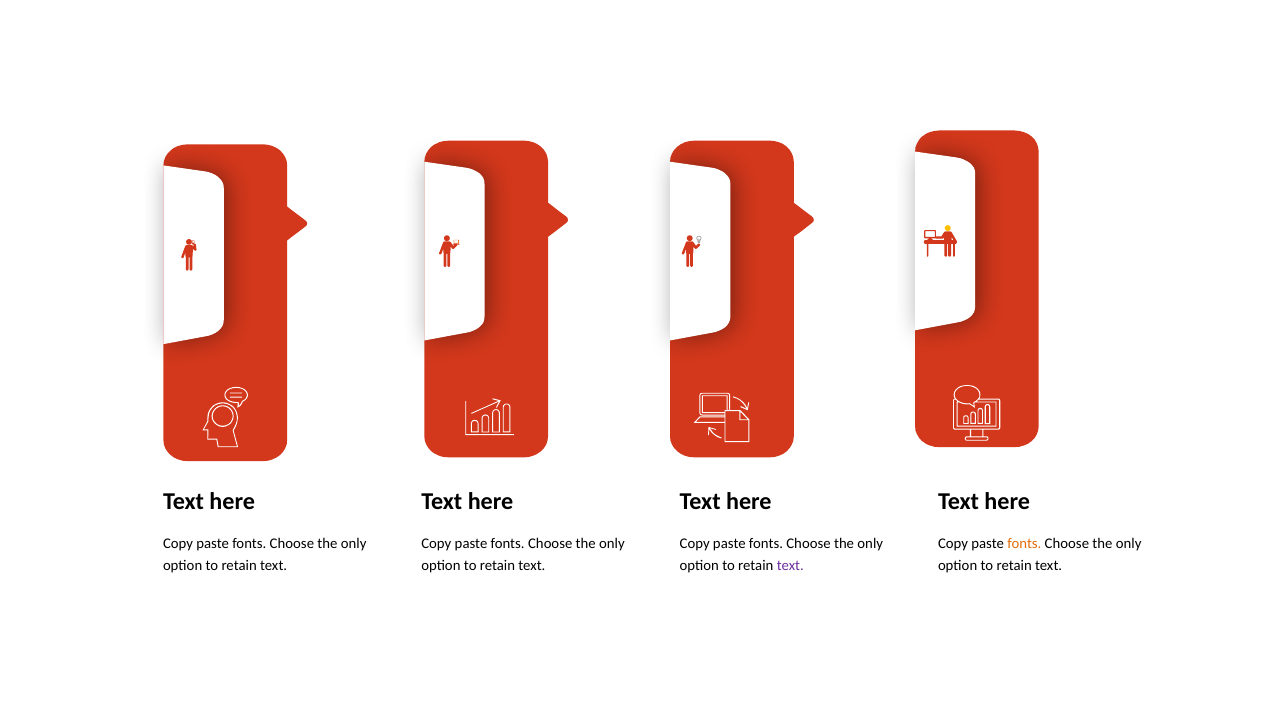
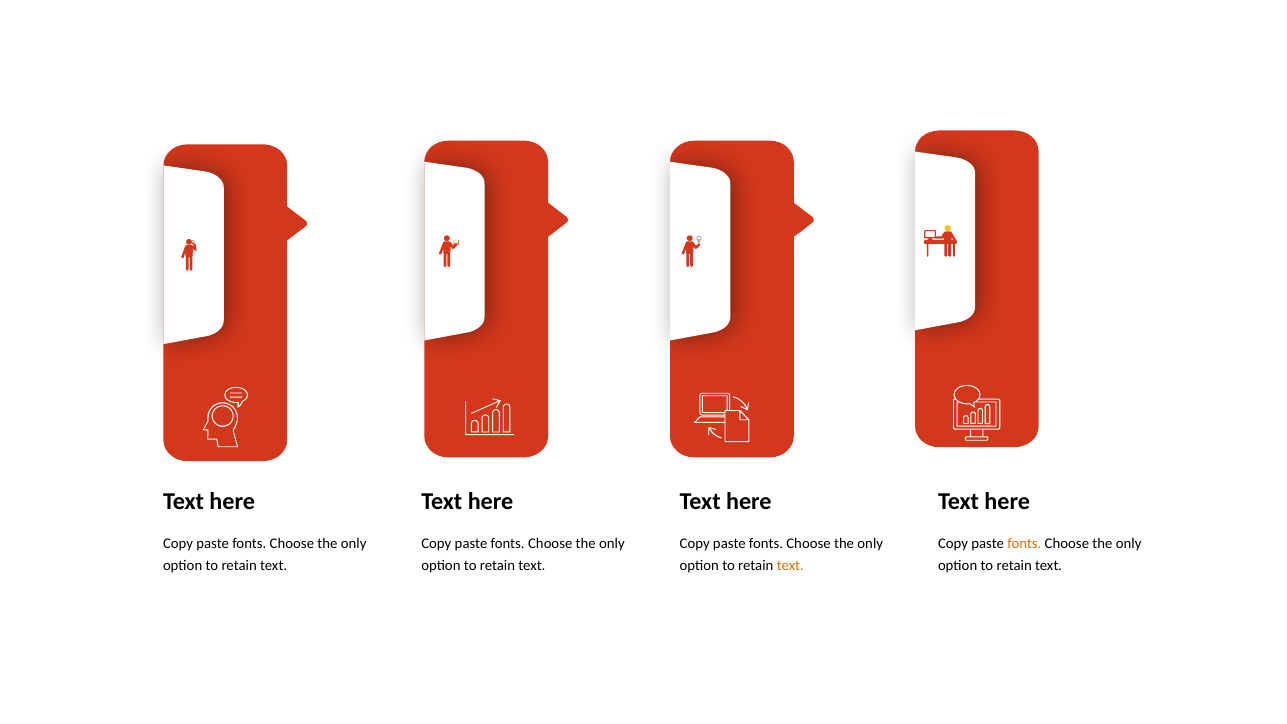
text at (790, 565) colour: purple -> orange
